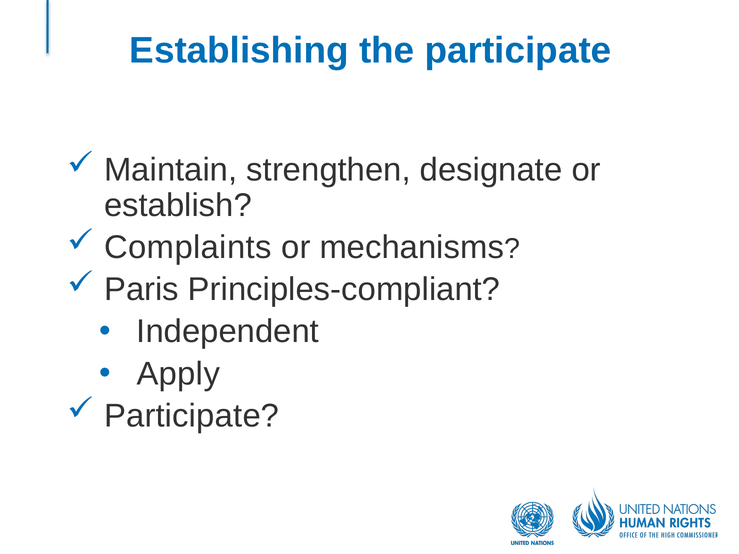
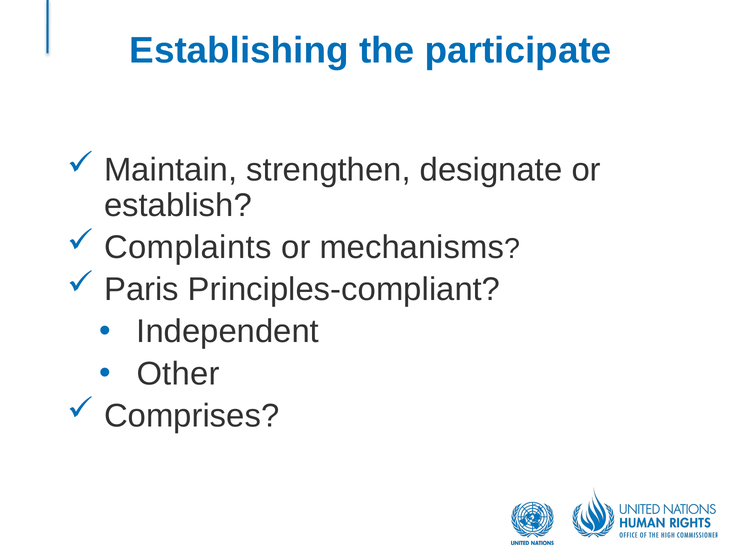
Apply: Apply -> Other
Participate at (192, 416): Participate -> Comprises
